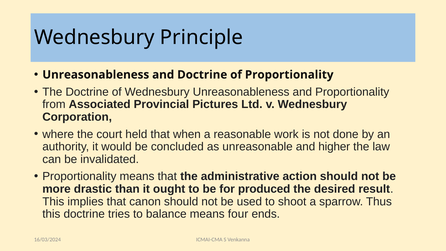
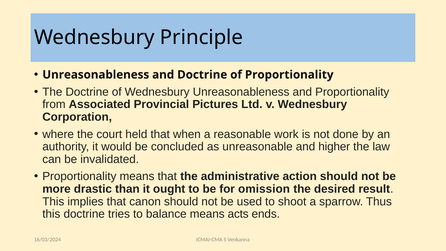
produced: produced -> omission
four: four -> acts
